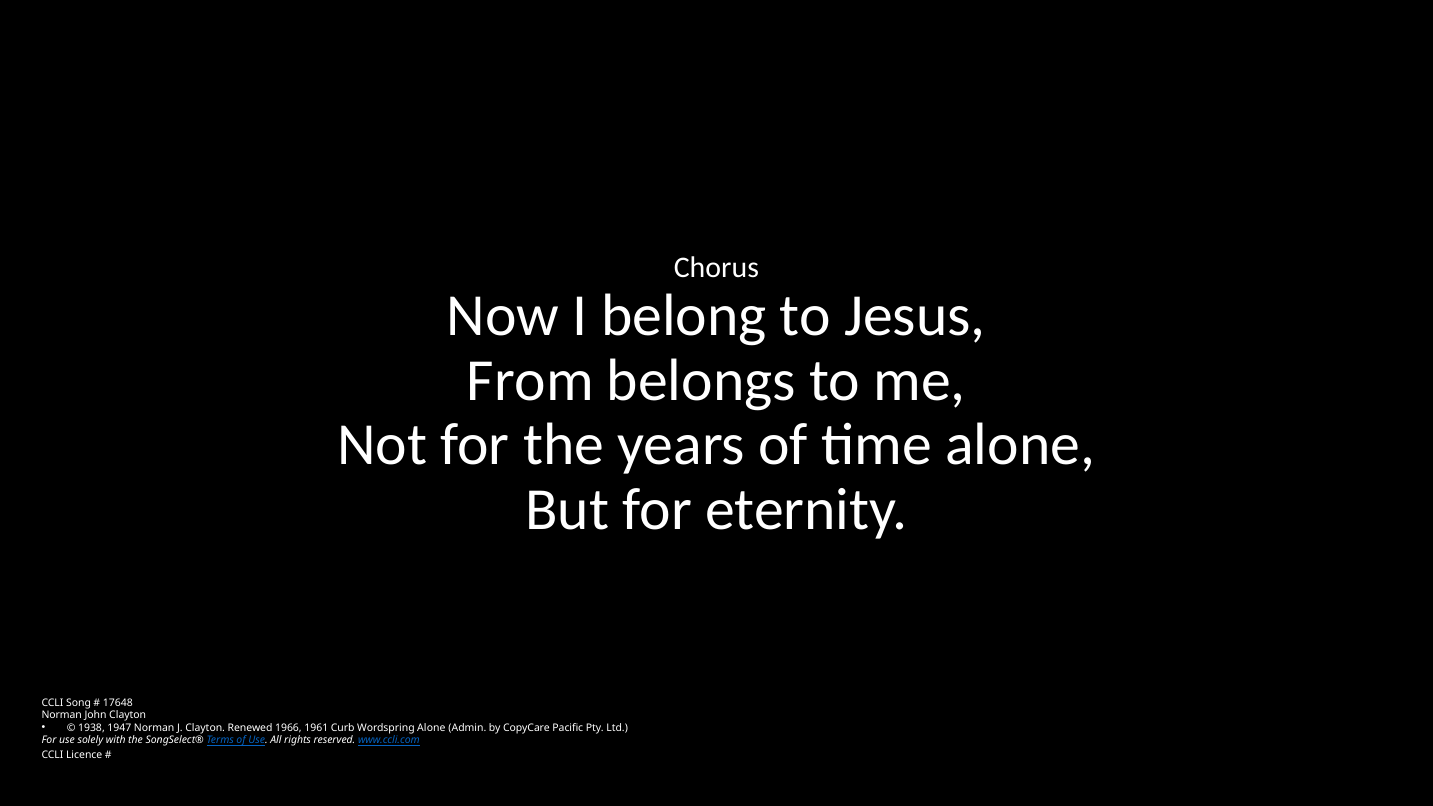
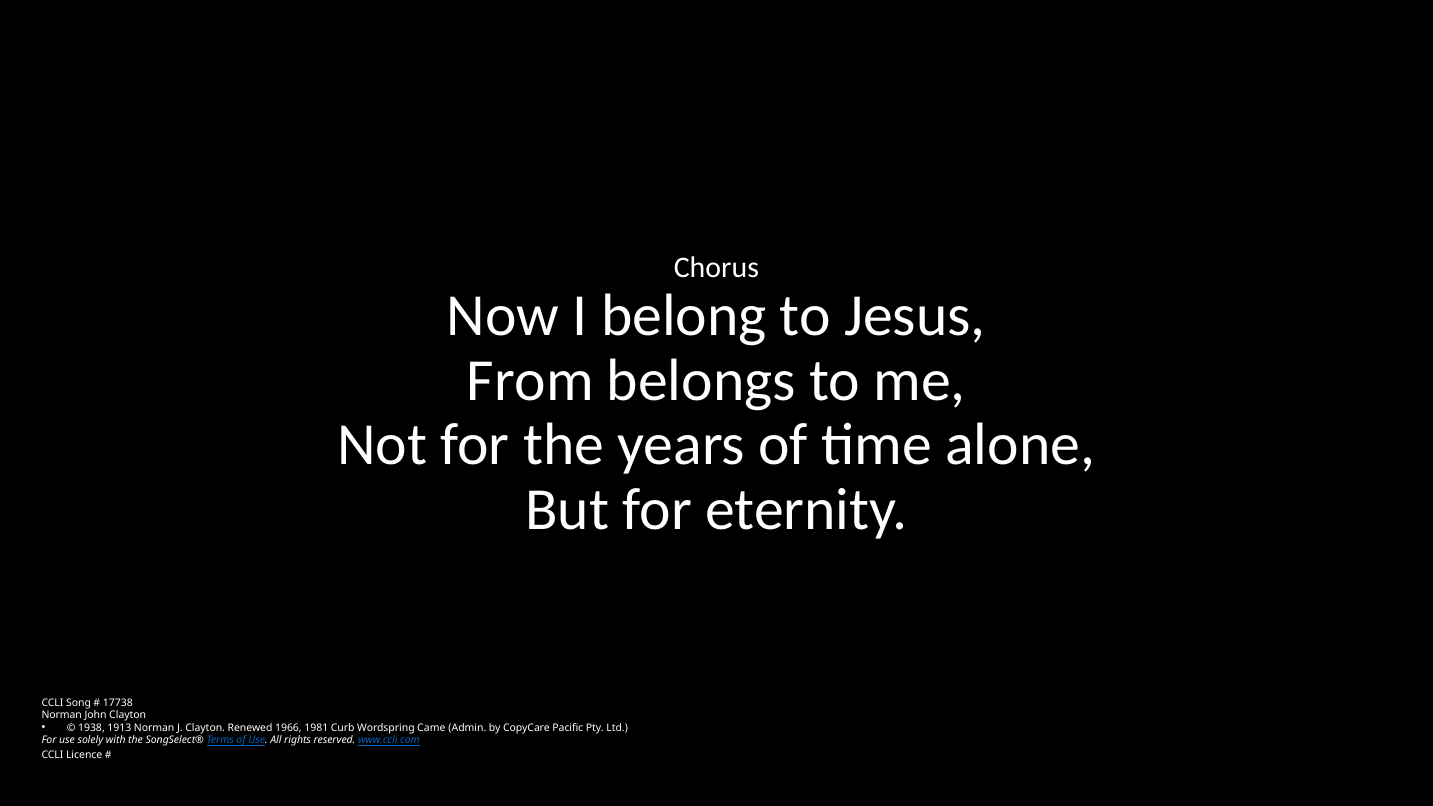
17648: 17648 -> 17738
1947: 1947 -> 1913
1961: 1961 -> 1981
Wordspring Alone: Alone -> Came
